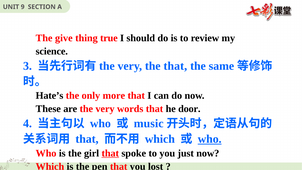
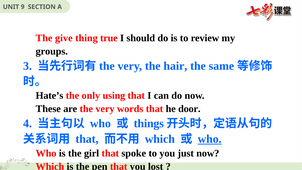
science: science -> groups
the that: that -> hair
more: more -> using
music: music -> things
that at (110, 153) underline: present -> none
